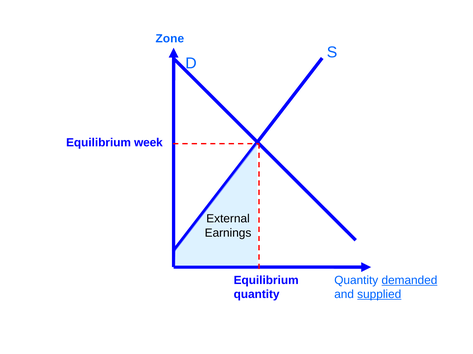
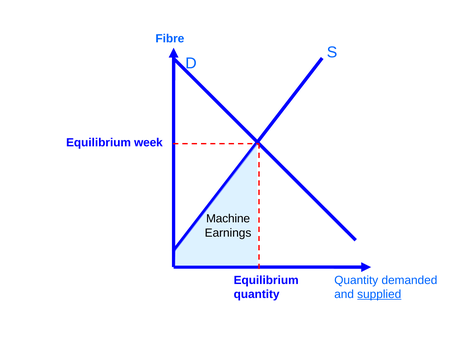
Zone: Zone -> Fibre
External: External -> Machine
demanded underline: present -> none
